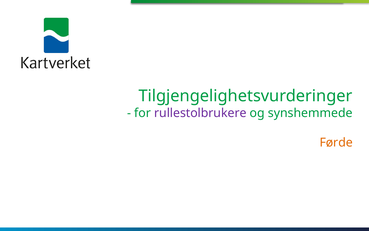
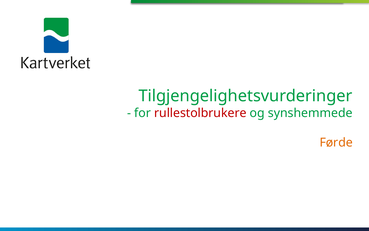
rullestolbrukere colour: purple -> red
